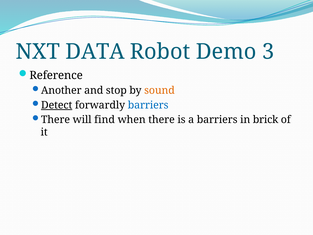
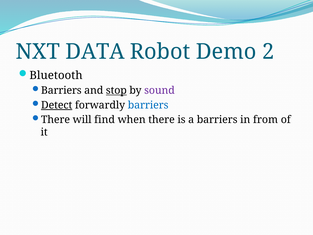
3: 3 -> 2
Reference: Reference -> Bluetooth
Another at (61, 90): Another -> Barriers
stop underline: none -> present
sound colour: orange -> purple
brick: brick -> from
